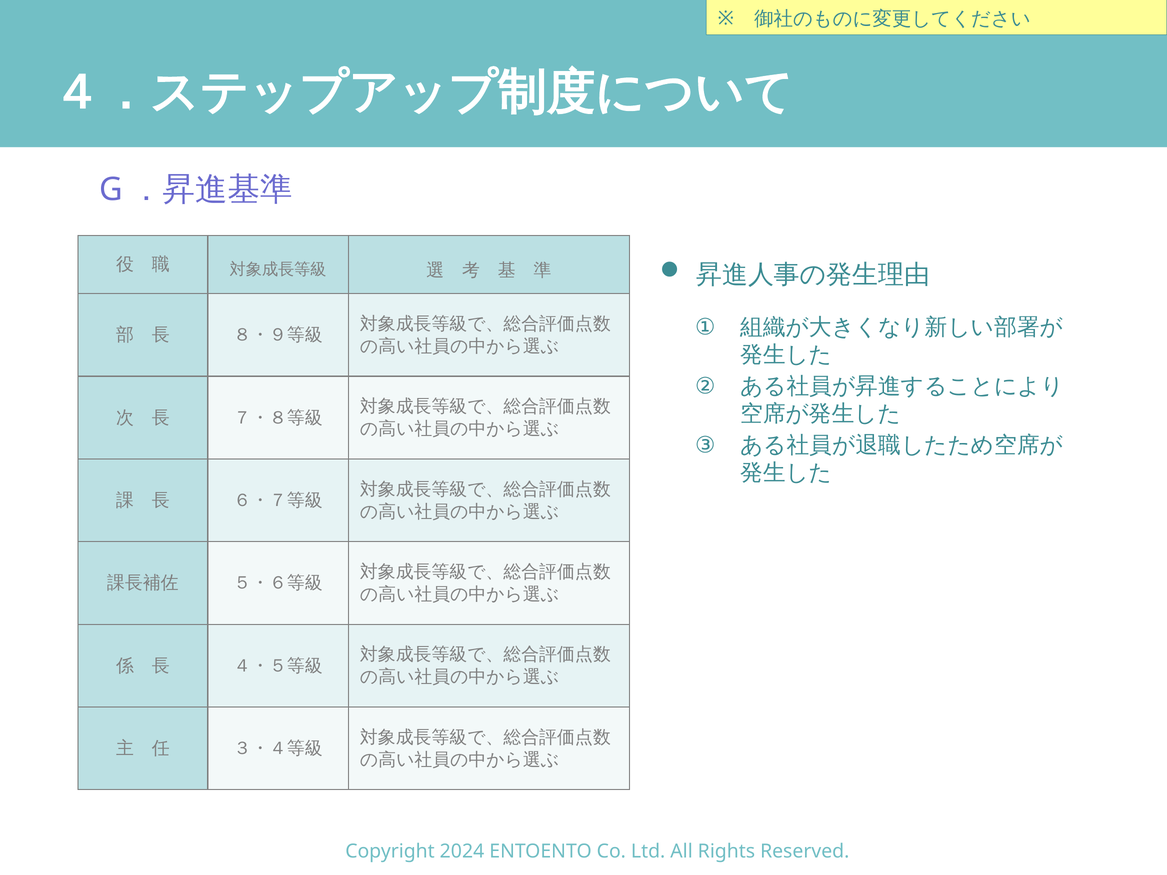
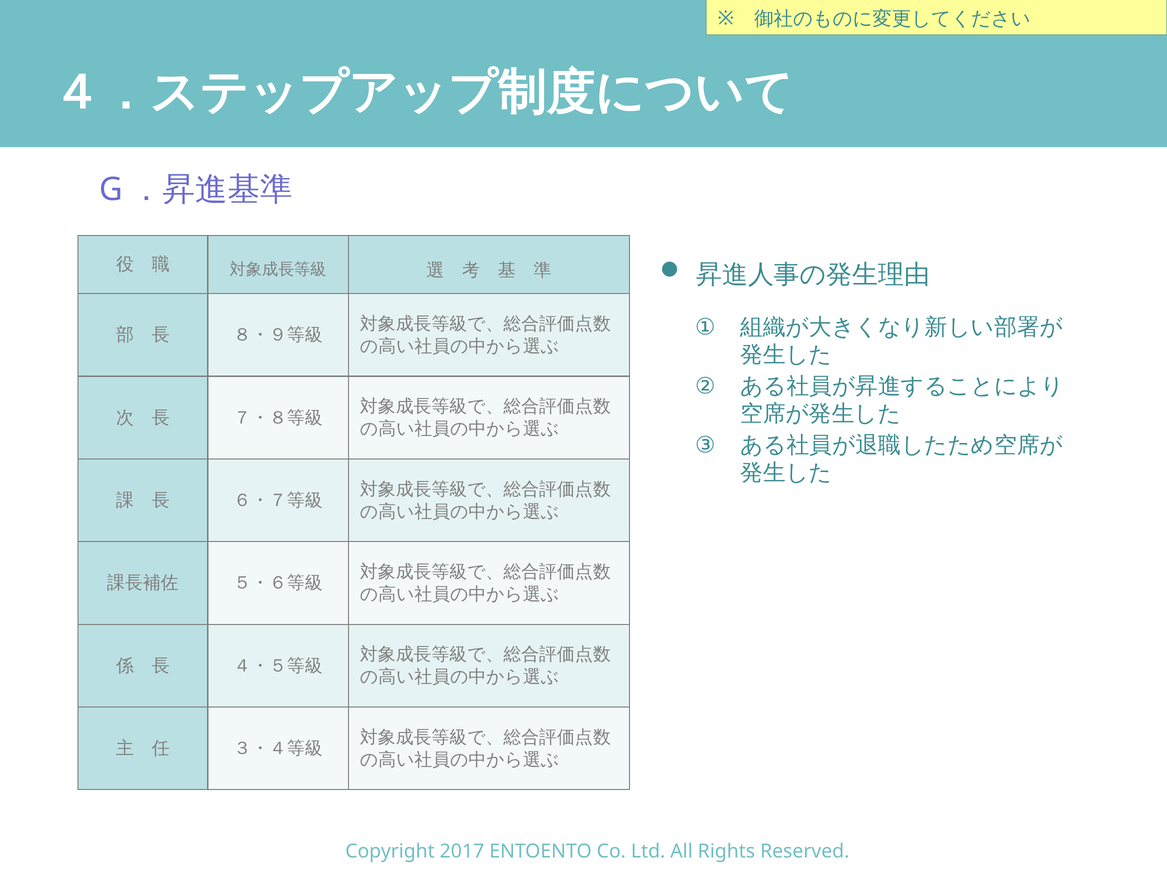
2024: 2024 -> 2017
